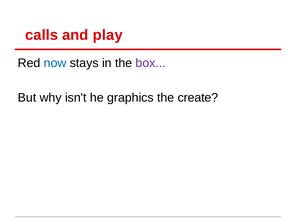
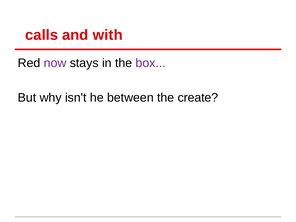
play: play -> with
now colour: blue -> purple
graphics: graphics -> between
